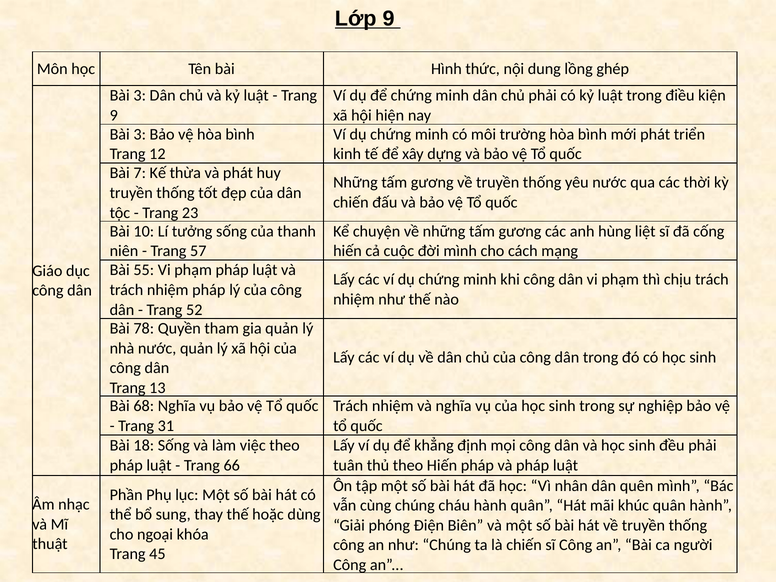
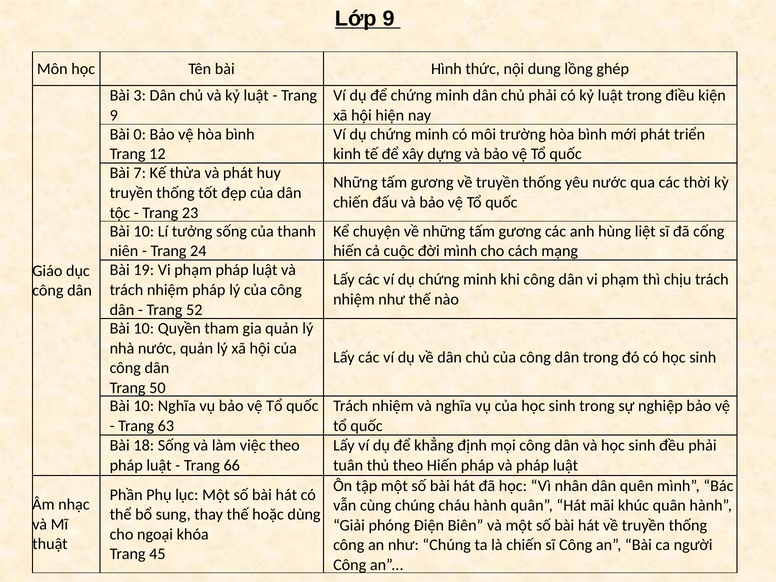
3 at (140, 134): 3 -> 0
57: 57 -> 24
55: 55 -> 19
78 at (144, 328): 78 -> 10
13: 13 -> 50
68 at (144, 406): 68 -> 10
31: 31 -> 63
